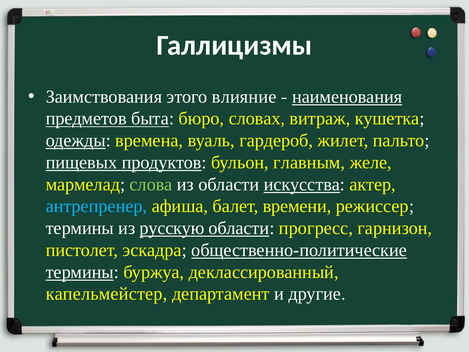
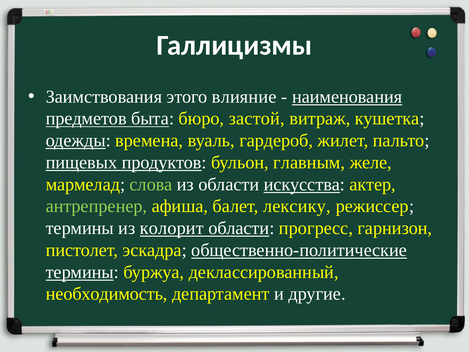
словах: словах -> застой
антрепренер colour: light blue -> light green
времени: времени -> лексику
русскую: русскую -> колорит
капельмейстер: капельмейстер -> необходимость
